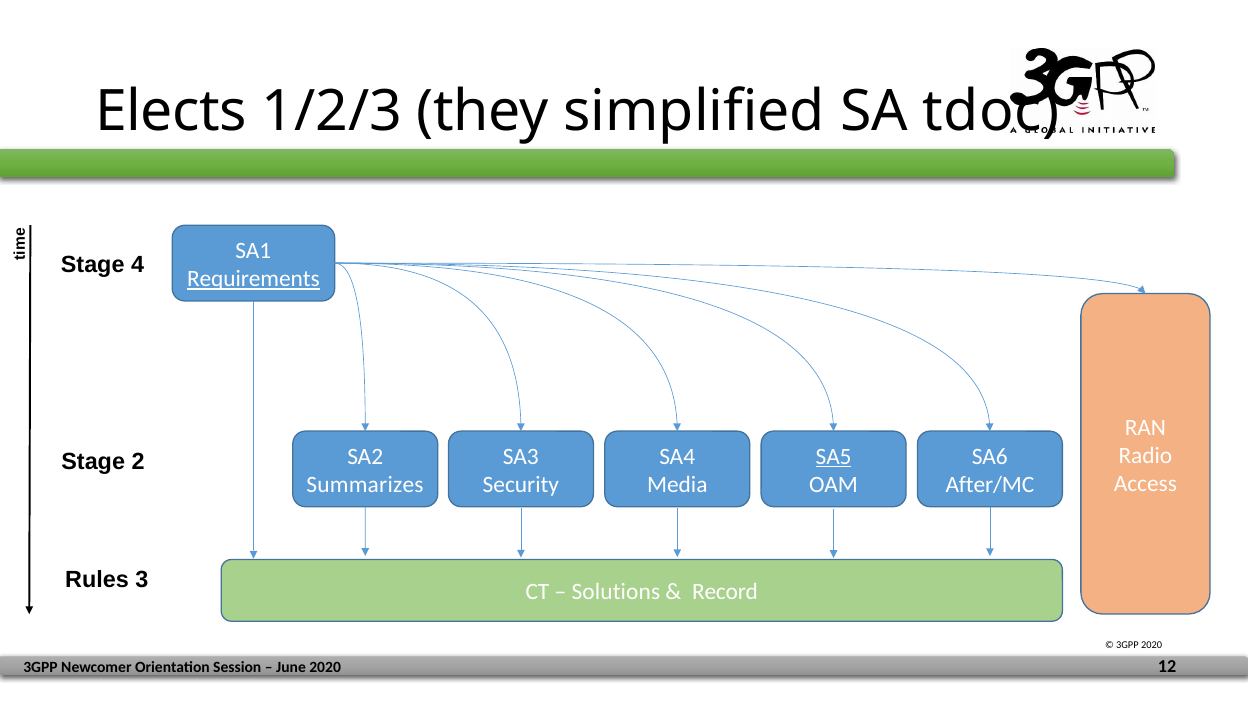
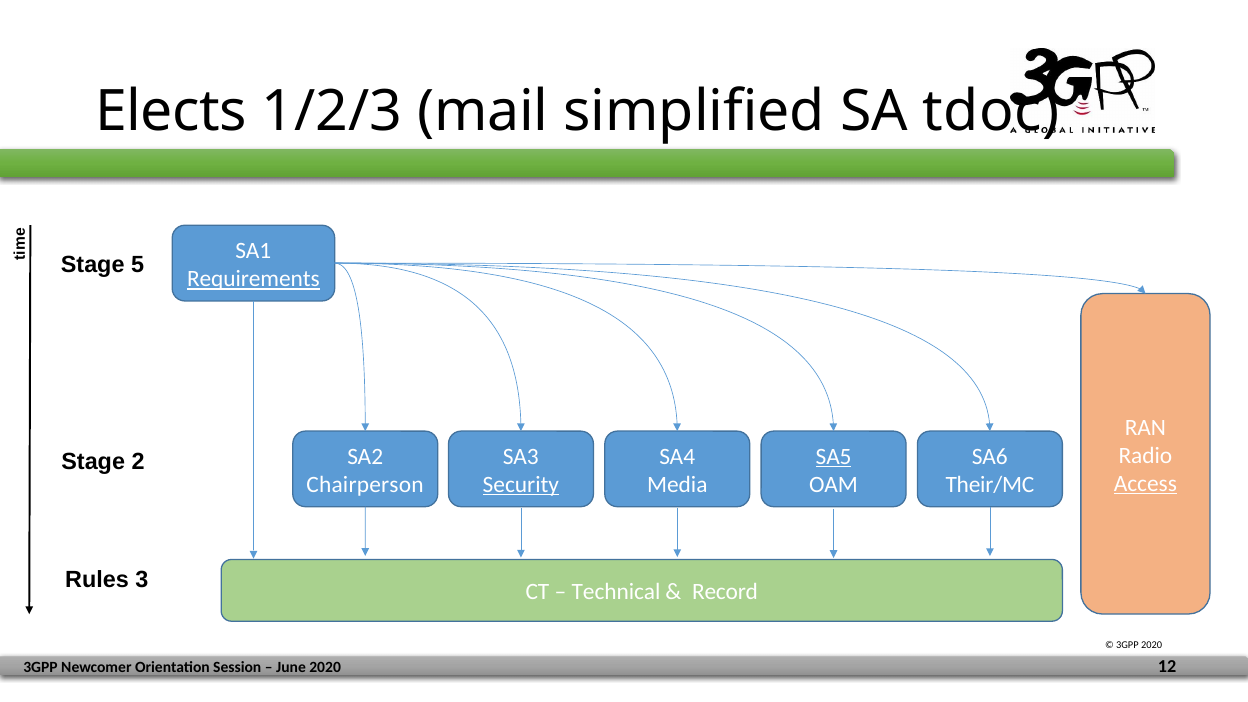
they: they -> mail
4: 4 -> 5
Access underline: none -> present
Summarizes: Summarizes -> Chairperson
Security underline: none -> present
After/MC: After/MC -> Their/MC
Solutions: Solutions -> Technical
